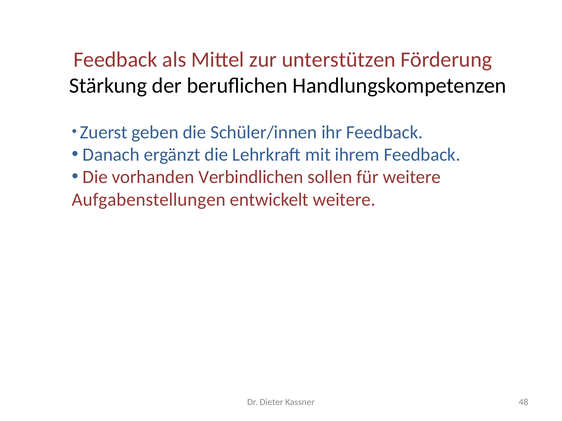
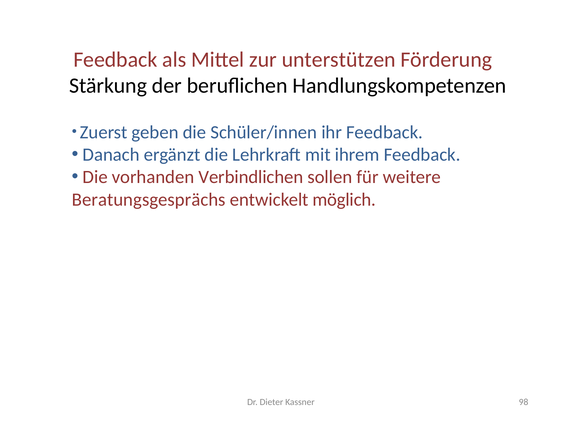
Aufgabenstellungen: Aufgabenstellungen -> Beratungsgesprächs
entwickelt weitere: weitere -> möglich
48: 48 -> 98
